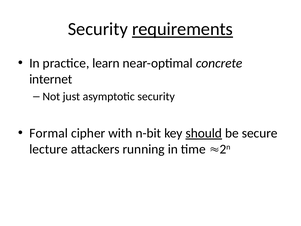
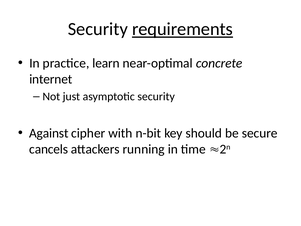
Formal: Formal -> Against
should underline: present -> none
lecture: lecture -> cancels
